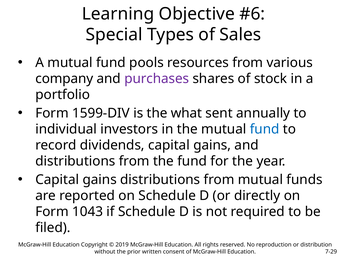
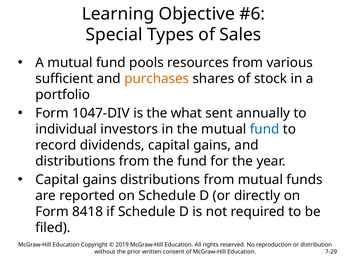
company: company -> sufficient
purchases colour: purple -> orange
1599-DIV: 1599-DIV -> 1047-DIV
1043: 1043 -> 8418
